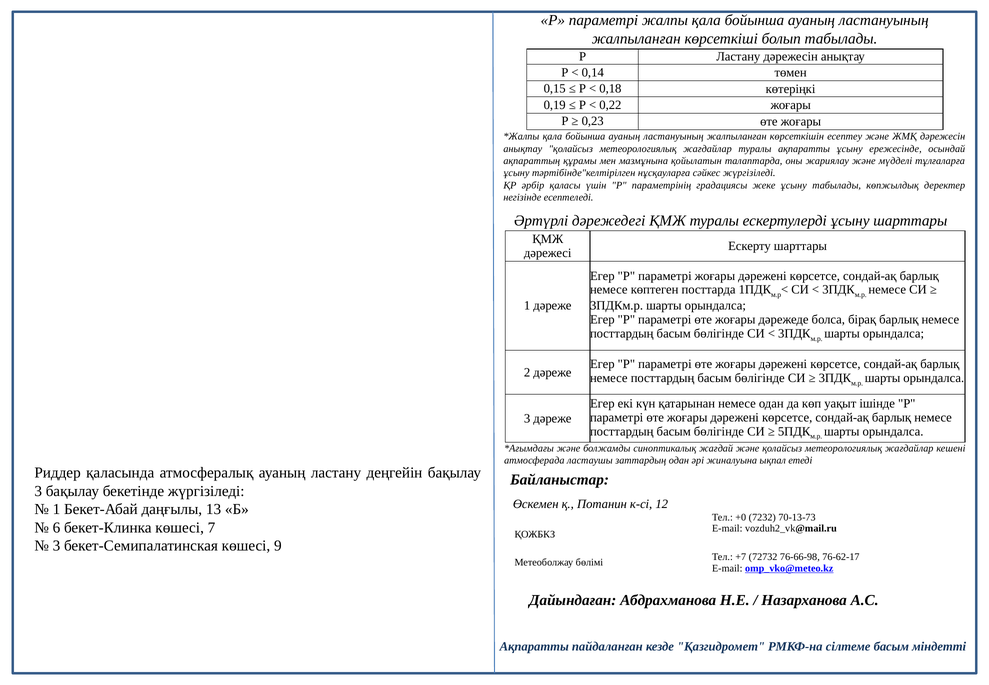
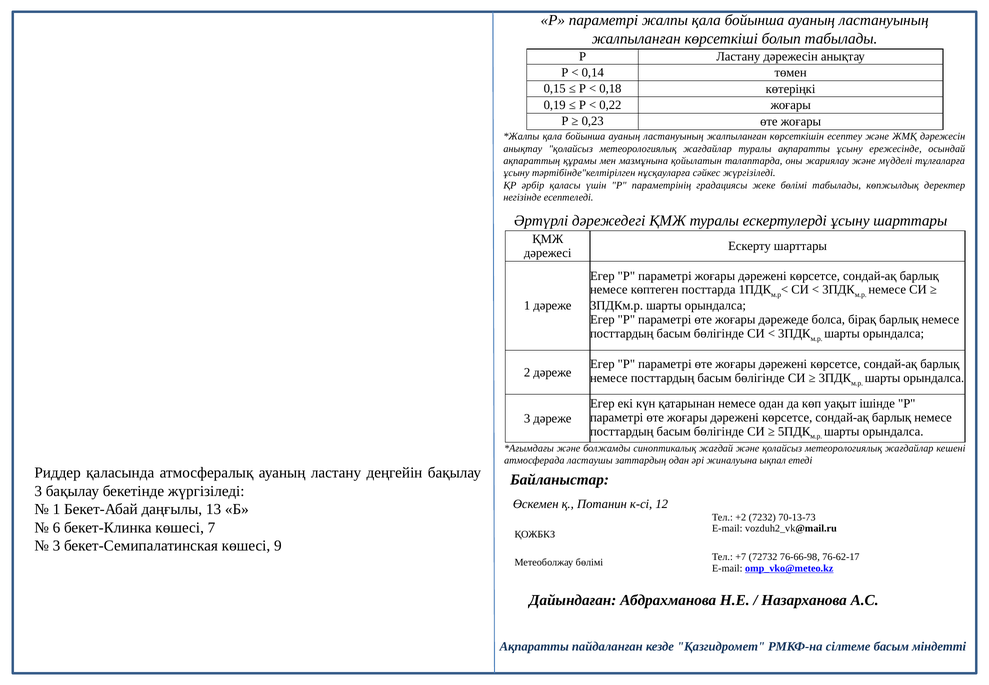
жеке ұсыну: ұсыну -> бөлімі
+0: +0 -> +2
